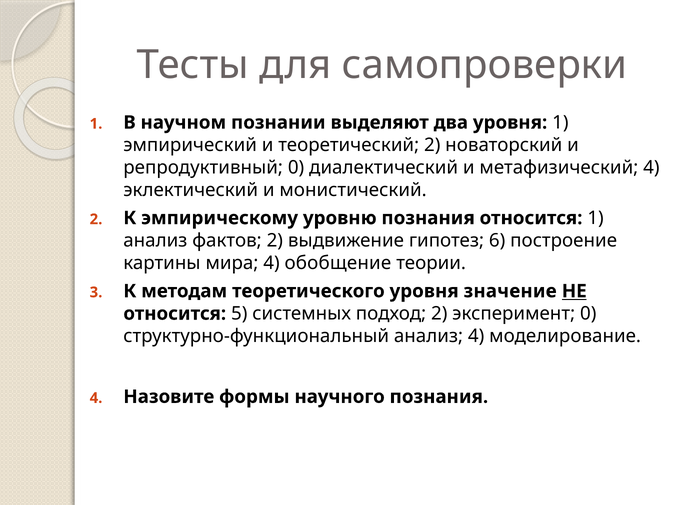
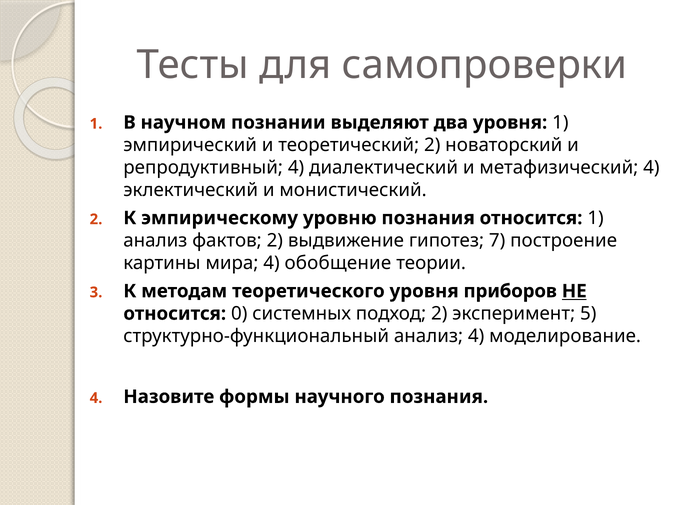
репродуктивный 0: 0 -> 4
6: 6 -> 7
значение: значение -> приборов
5: 5 -> 0
эксперимент 0: 0 -> 5
